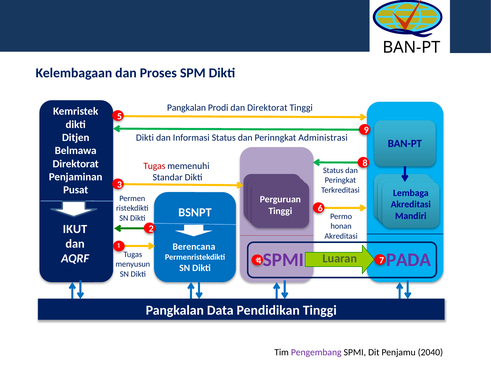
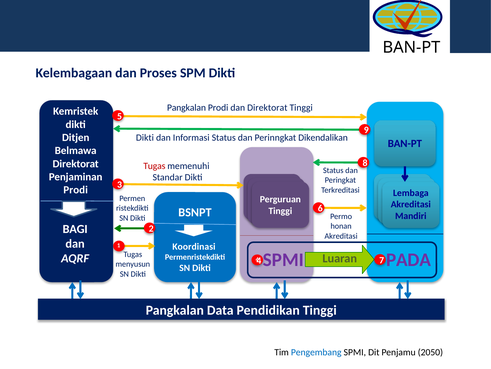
Administrasi: Administrasi -> Dikendalikan
Pusat at (76, 190): Pusat -> Prodi
IKUT: IKUT -> BAGI
Berencana: Berencana -> Koordinasi
Pengembang colour: purple -> blue
2040: 2040 -> 2050
